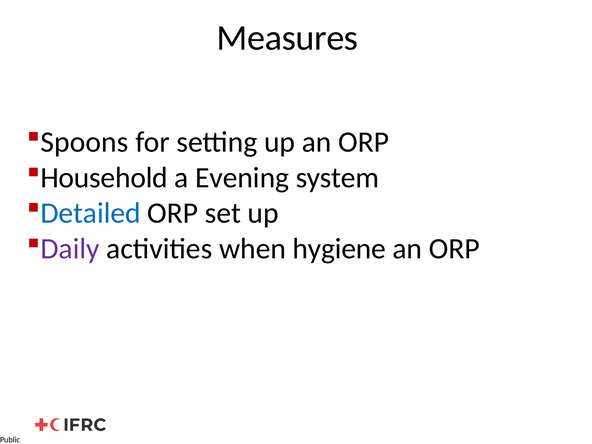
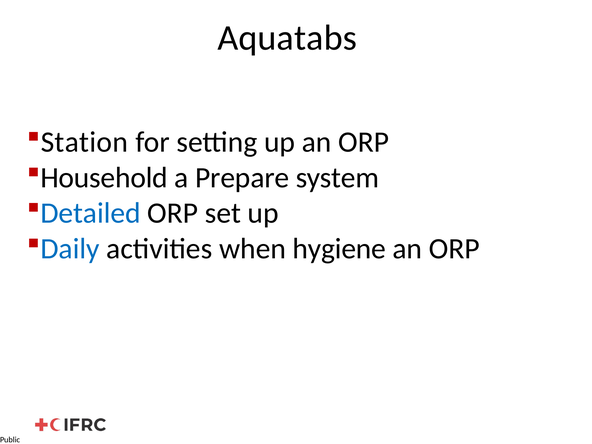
Measures: Measures -> Aquatabs
Spoons: Spoons -> Station
Evening: Evening -> Prepare
Daily colour: purple -> blue
